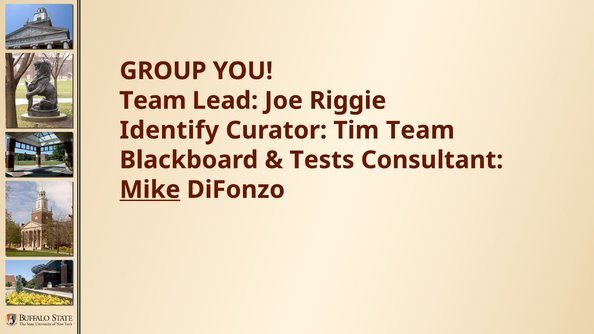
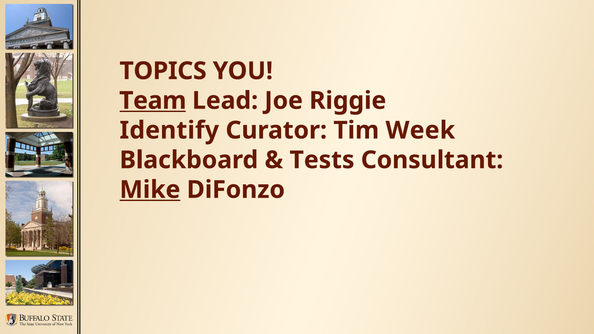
GROUP: GROUP -> TOPICS
Team at (153, 101) underline: none -> present
Tim Team: Team -> Week
